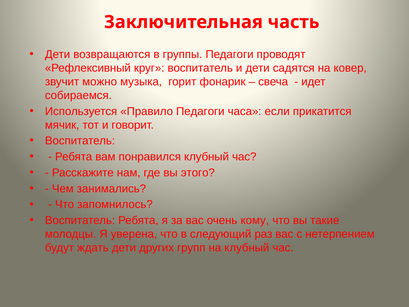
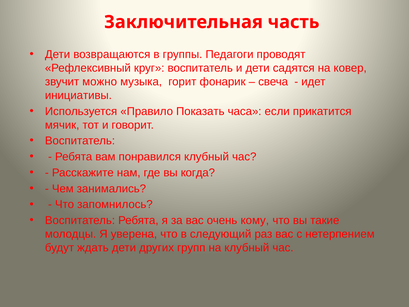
собираемся: собираемся -> инициативы
Правило Педагоги: Педагоги -> Показать
этого: этого -> когда
